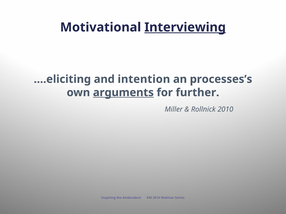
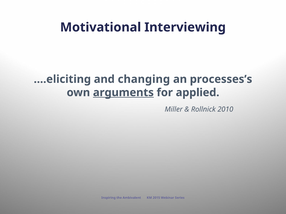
Interviewing underline: present -> none
intention: intention -> changing
further: further -> applied
